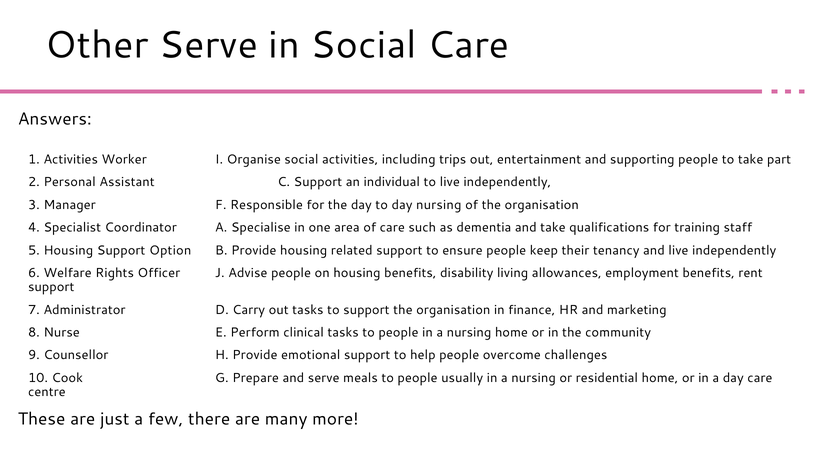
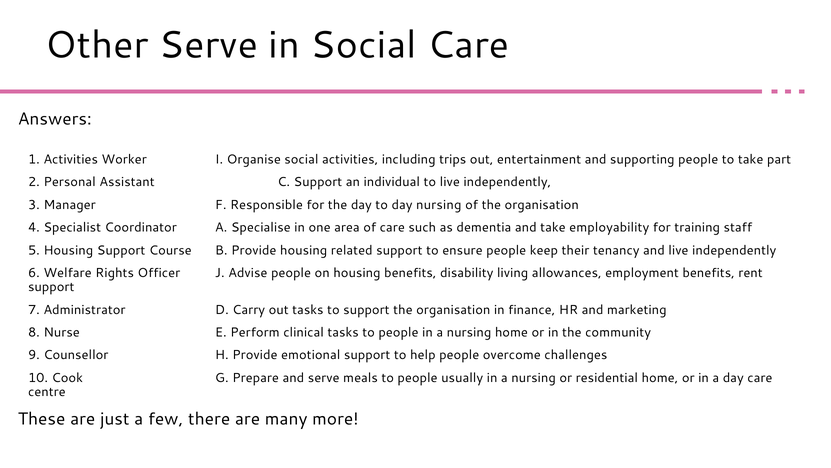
qualifications: qualifications -> employability
Option: Option -> Course
